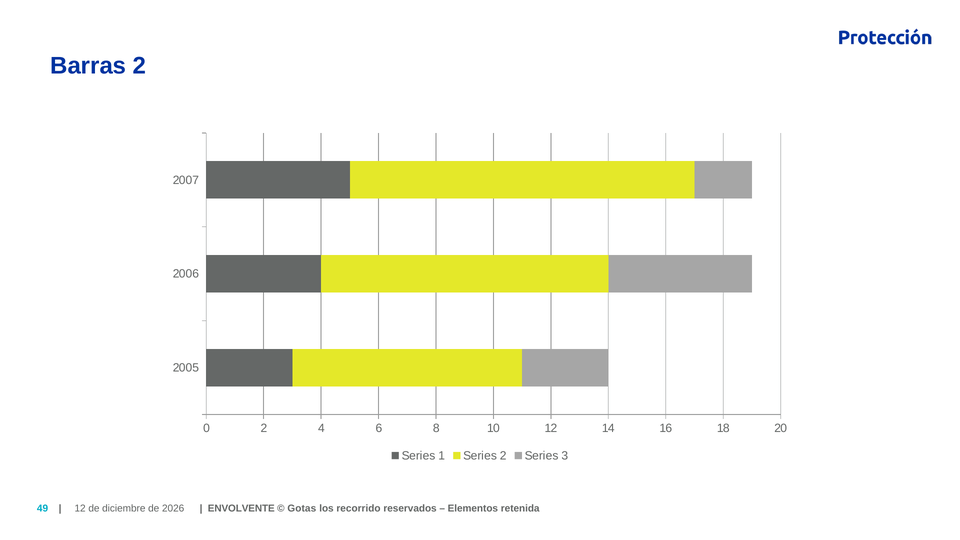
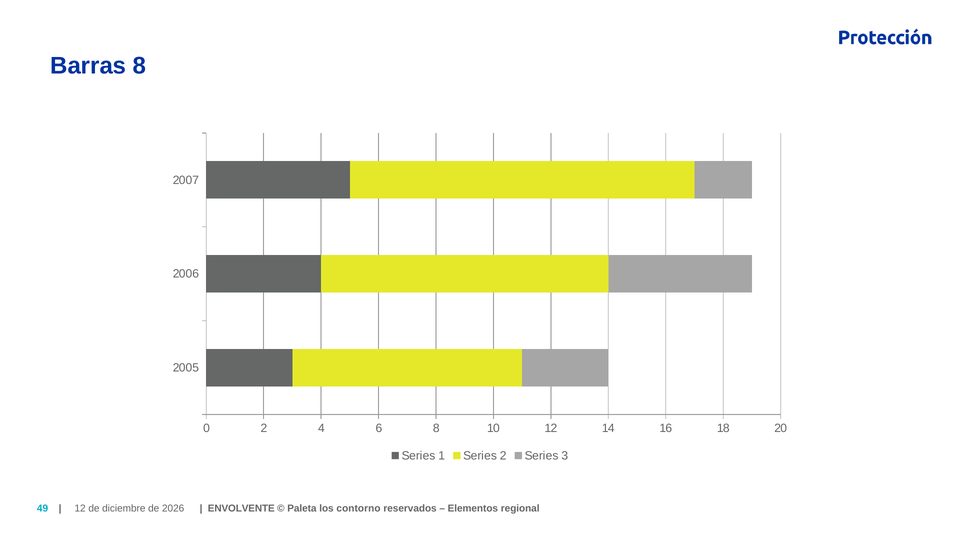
Barras 2: 2 -> 8
Gotas: Gotas -> Paleta
recorrido: recorrido -> contorno
retenida: retenida -> regional
